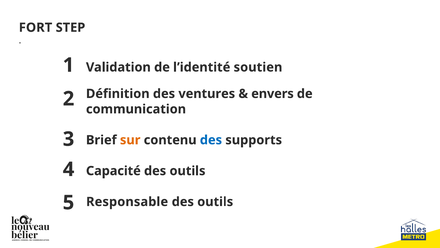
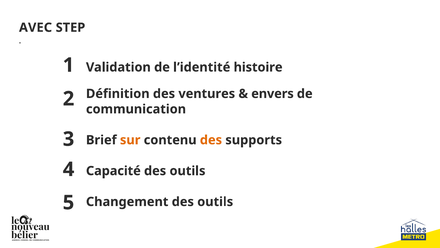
FORT: FORT -> AVEC
soutien: soutien -> histoire
des at (211, 140) colour: blue -> orange
Responsable: Responsable -> Changement
